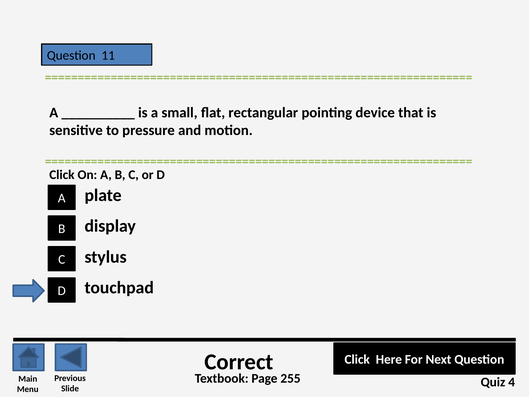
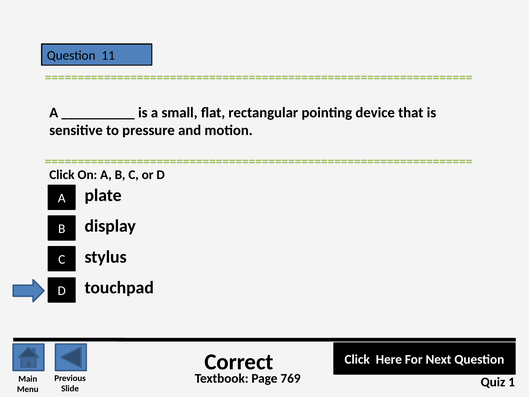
255: 255 -> 769
4: 4 -> 1
